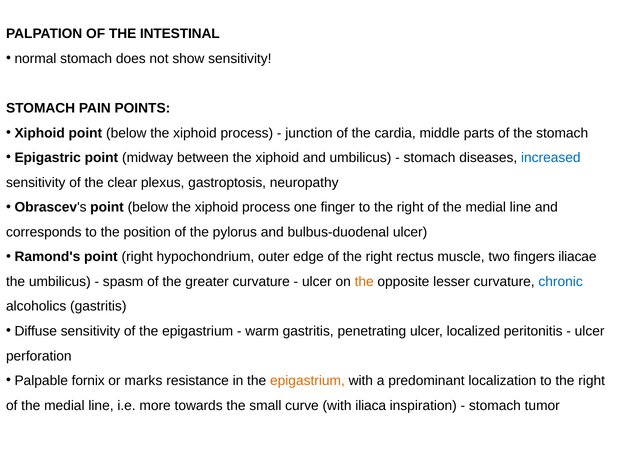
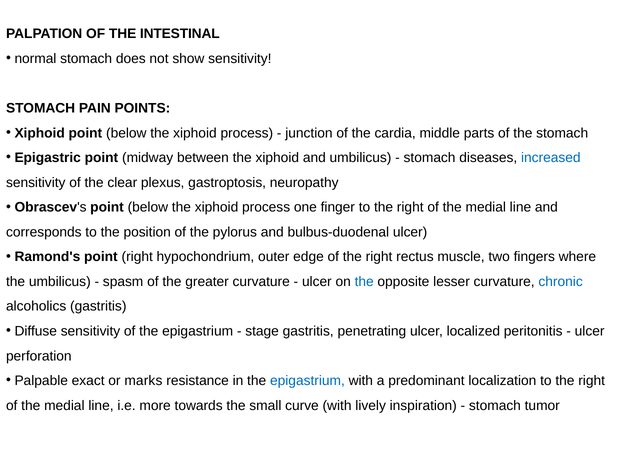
iliacae: iliacae -> where
the at (364, 282) colour: orange -> blue
warm: warm -> stage
fornix: fornix -> exact
epigastrium at (307, 381) colour: orange -> blue
iliaca: iliaca -> lively
